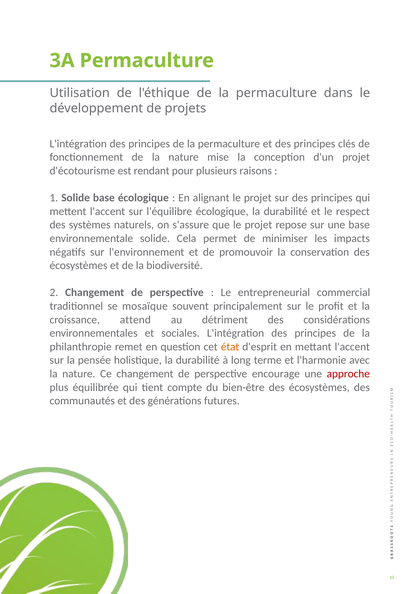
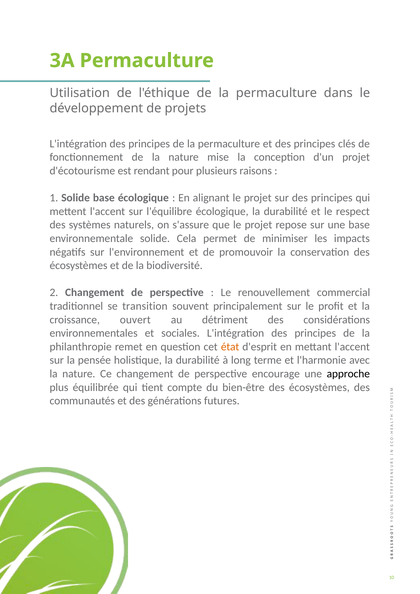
entrepreneurial: entrepreneurial -> renouvellement
mosaïque: mosaïque -> transition
attend: attend -> ouvert
approche colour: red -> black
